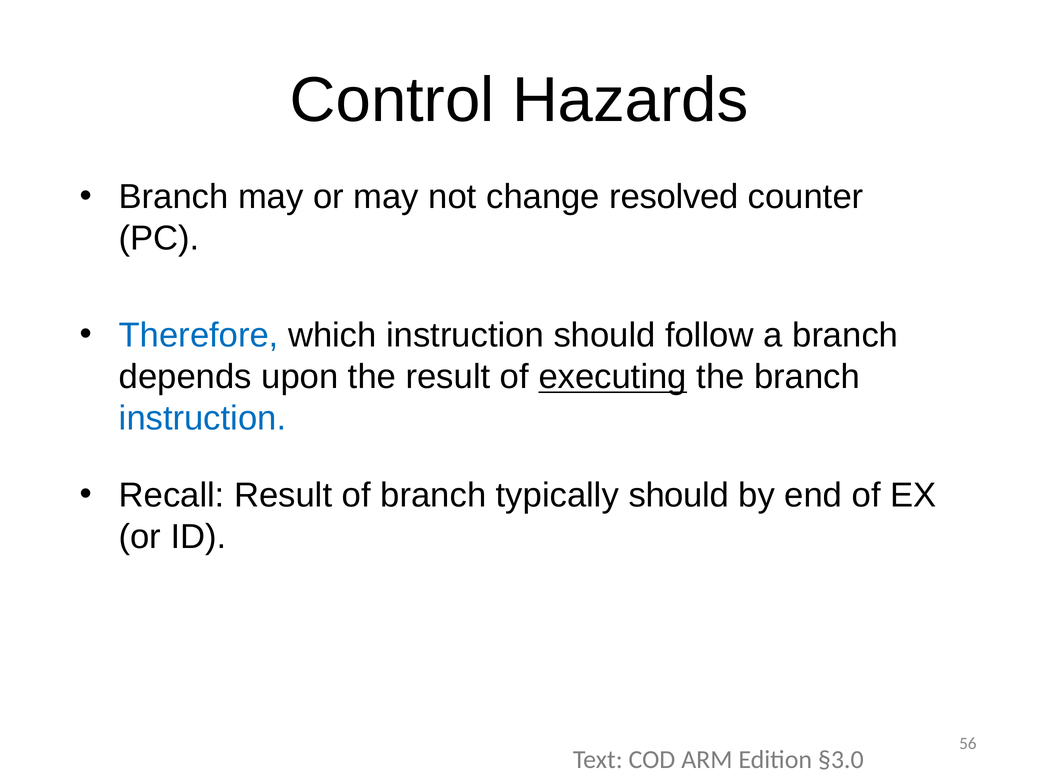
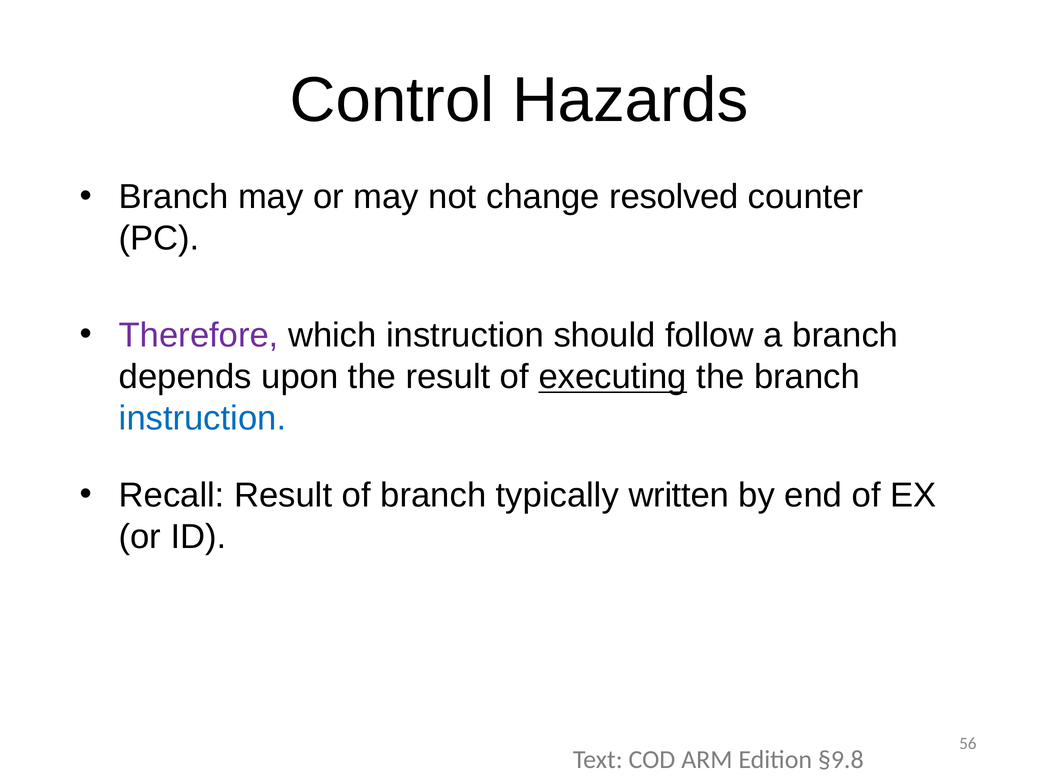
Therefore colour: blue -> purple
typically should: should -> written
§3.0: §3.0 -> §9.8
